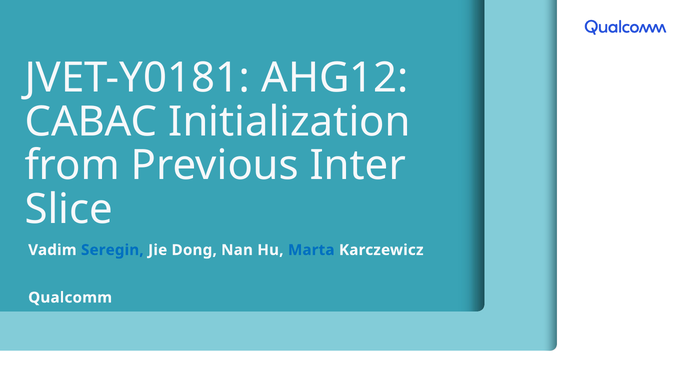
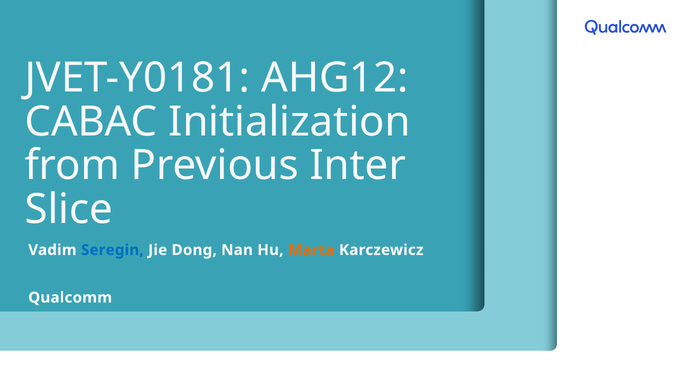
Marta colour: blue -> orange
